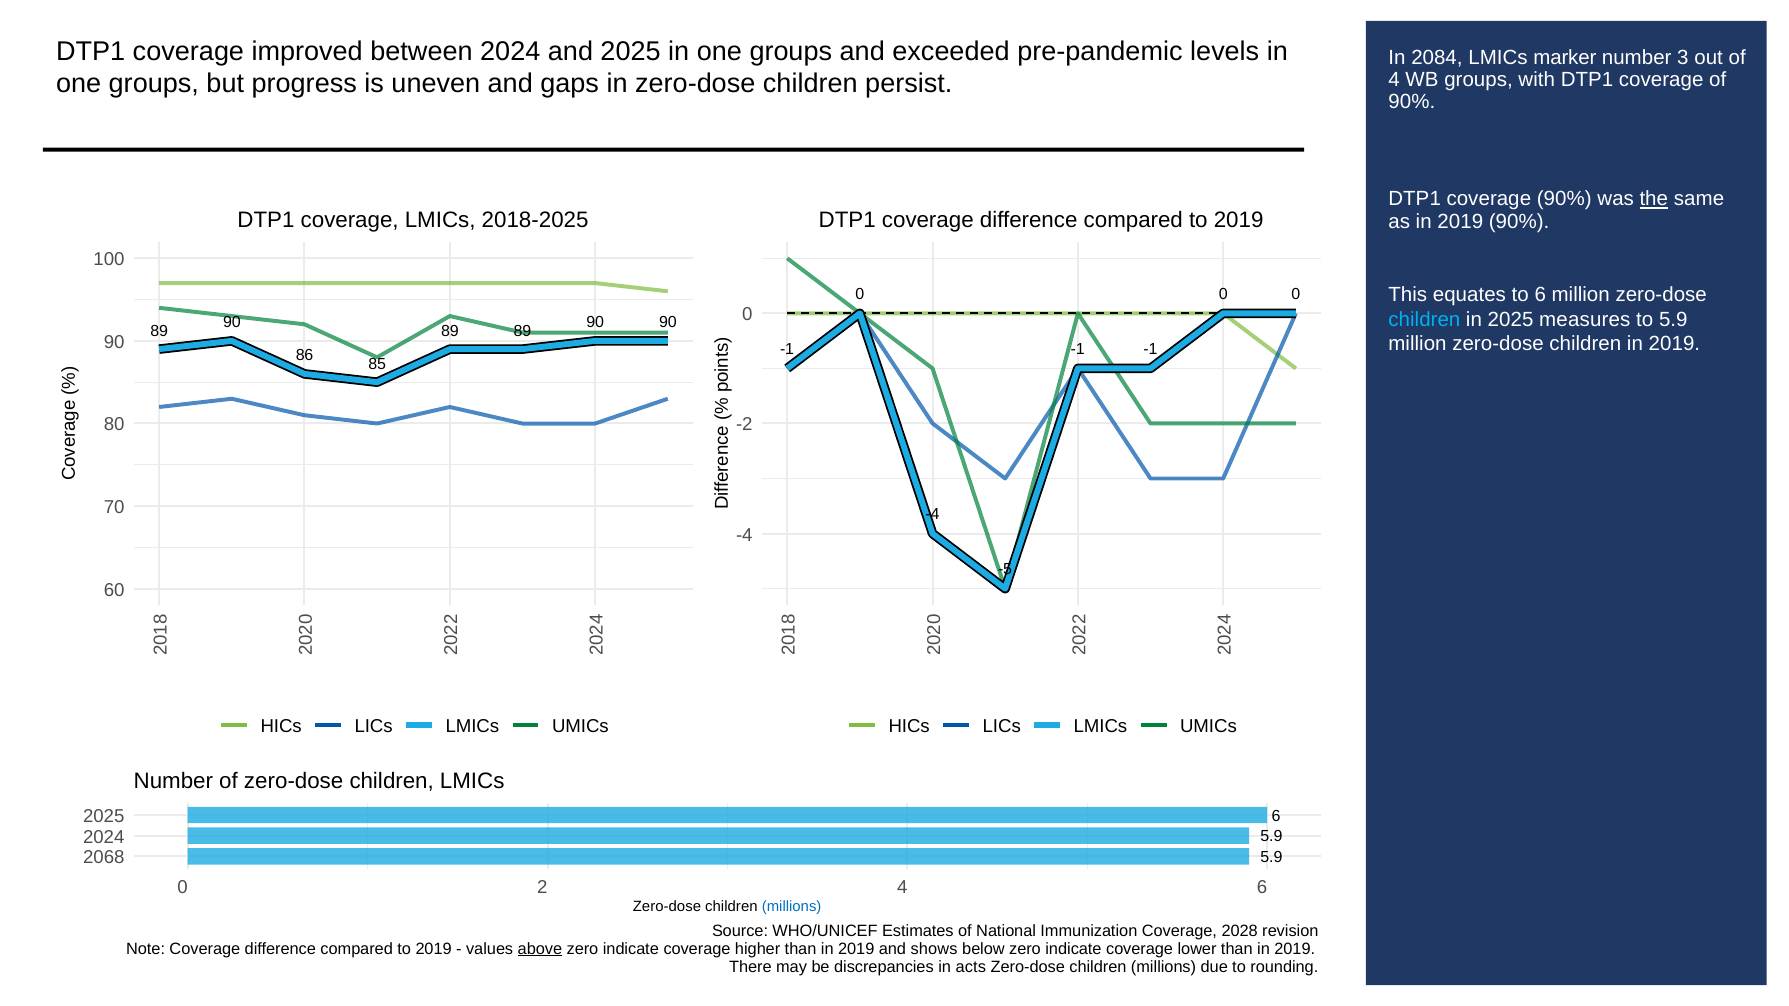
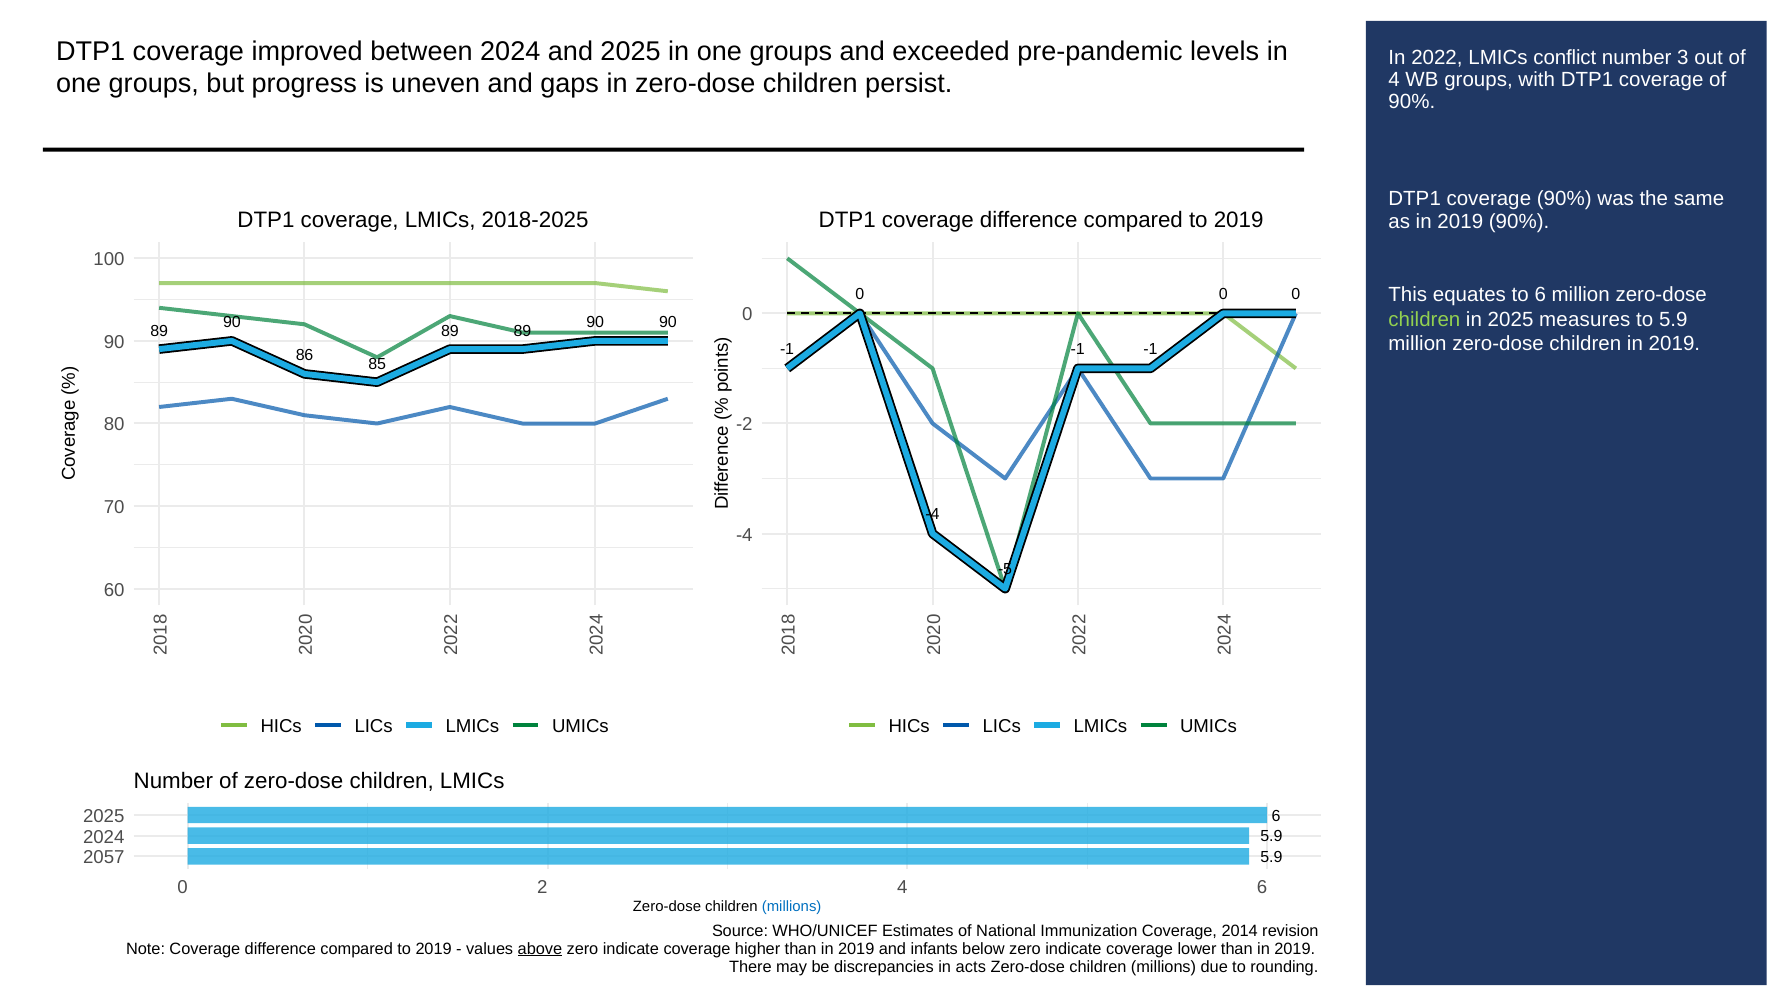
2084: 2084 -> 2022
marker: marker -> conflict
the underline: present -> none
children at (1424, 319) colour: light blue -> light green
2068: 2068 -> 2057
2028: 2028 -> 2014
shows: shows -> infants
